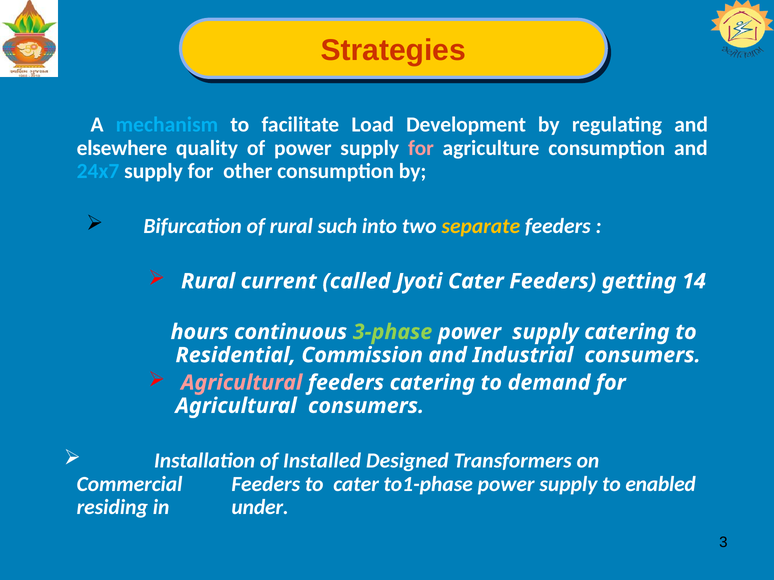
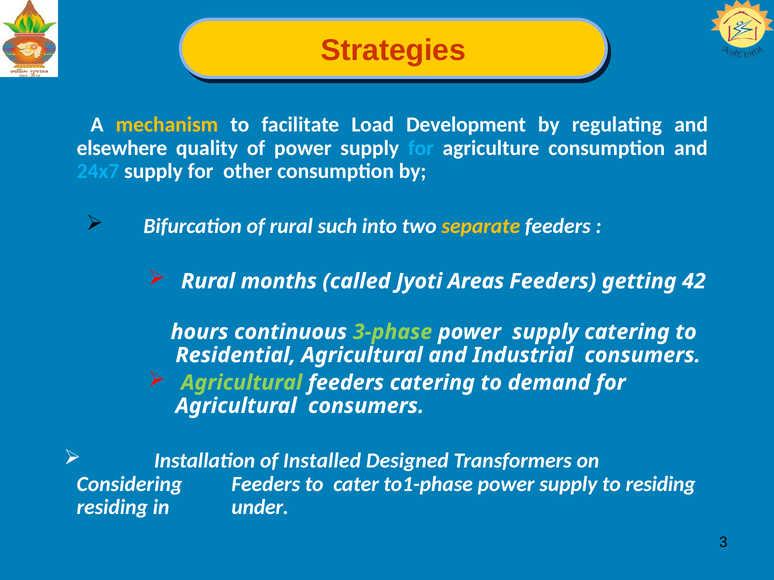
mechanism colour: light blue -> yellow
for at (421, 148) colour: pink -> light blue
current: current -> months
Jyoti Cater: Cater -> Areas
14: 14 -> 42
Residential Commission: Commission -> Agricultural
Agricultural at (242, 383) colour: pink -> light green
Commercial: Commercial -> Considering
to enabled: enabled -> residing
